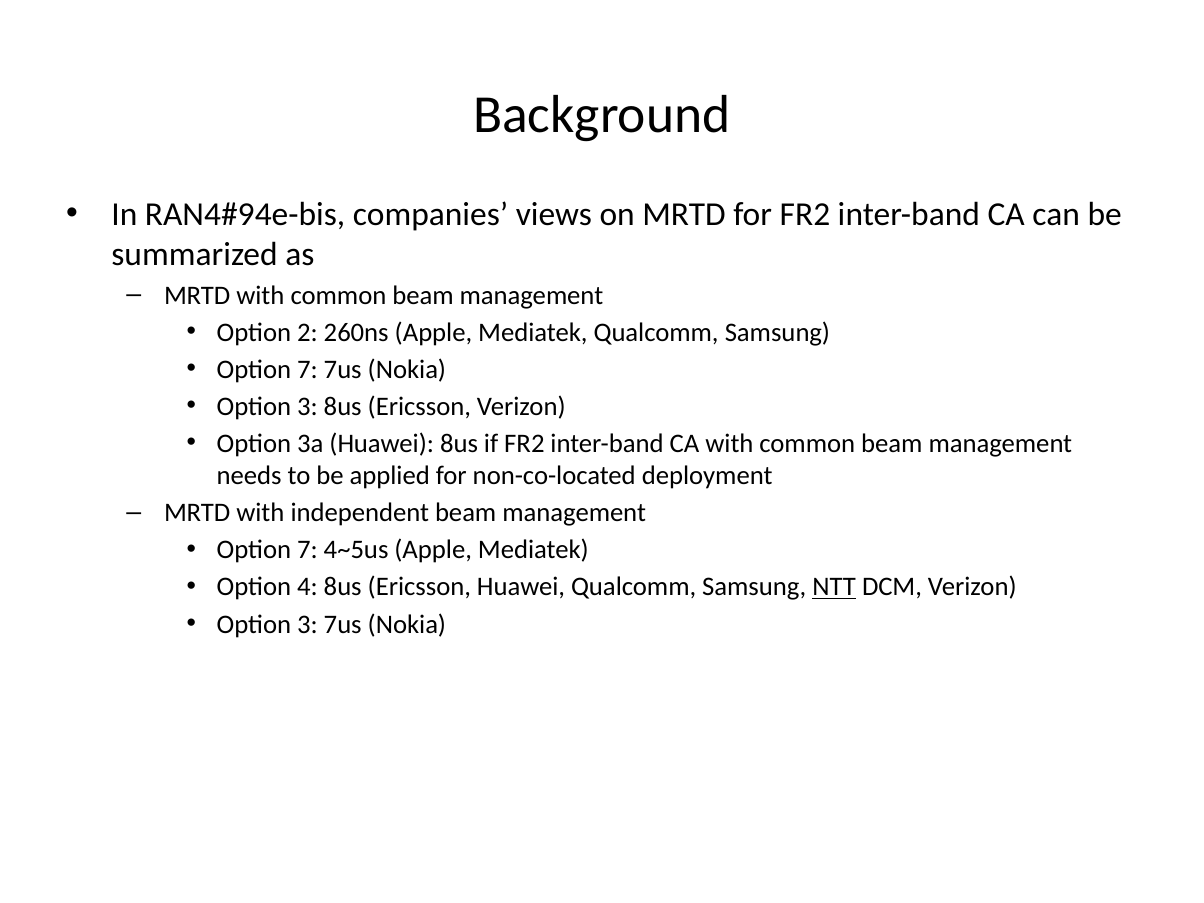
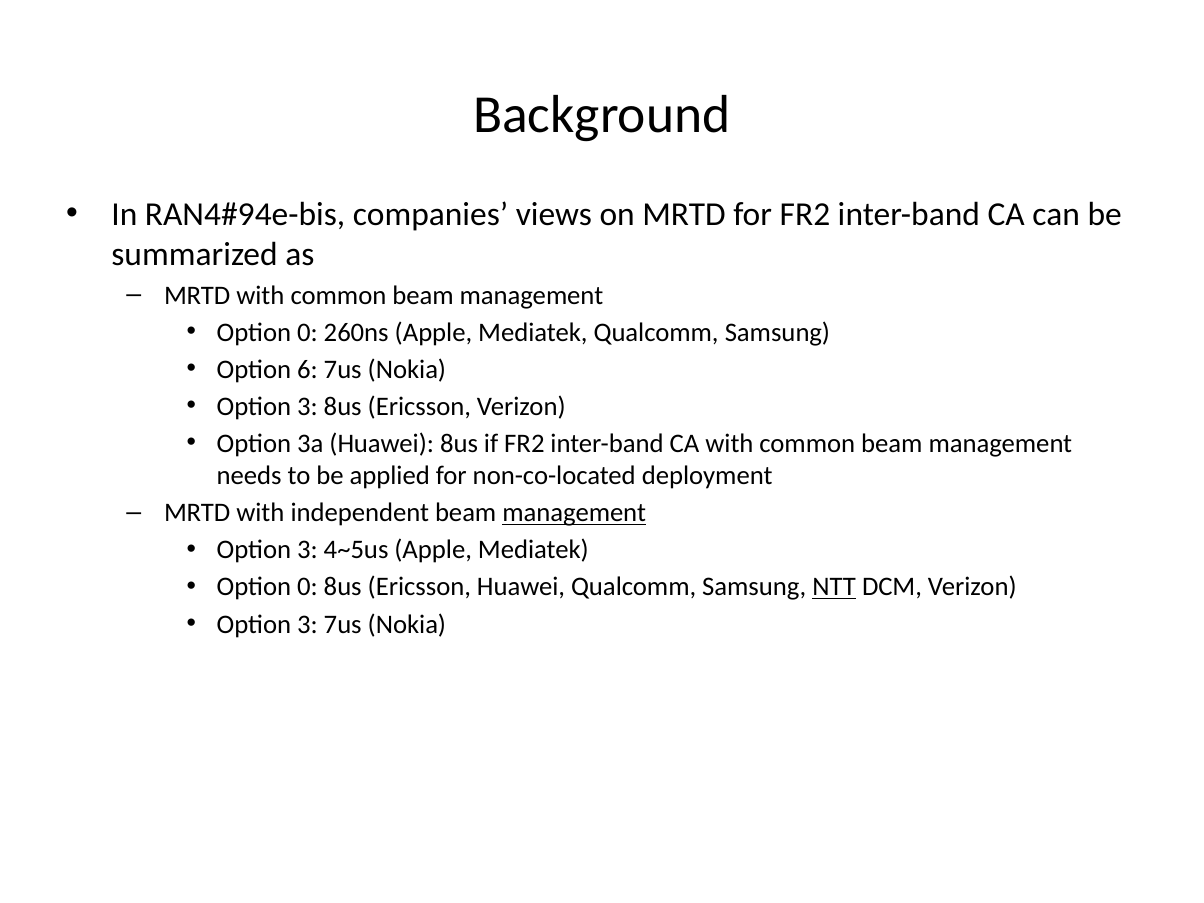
2 at (307, 332): 2 -> 0
7 at (307, 369): 7 -> 6
management at (574, 513) underline: none -> present
7 at (307, 550): 7 -> 3
4 at (307, 587): 4 -> 0
